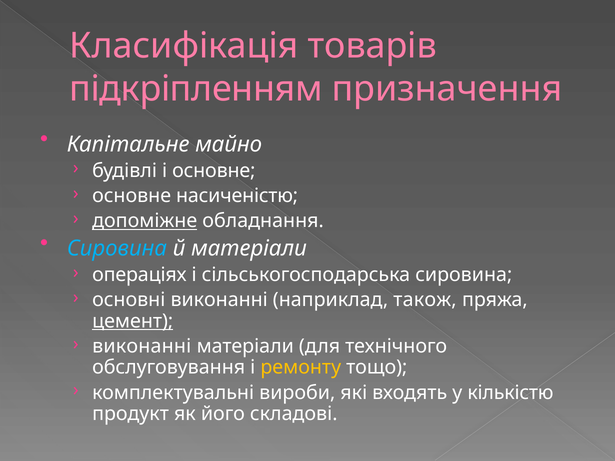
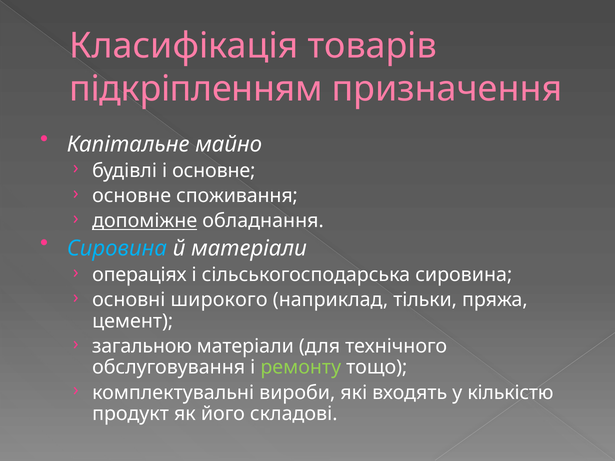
насиченістю: насиченістю -> споживання
основні виконанні: виконанні -> широкого
також: також -> тільки
цемент underline: present -> none
виконанні at (142, 346): виконанні -> загальною
ремонту colour: yellow -> light green
